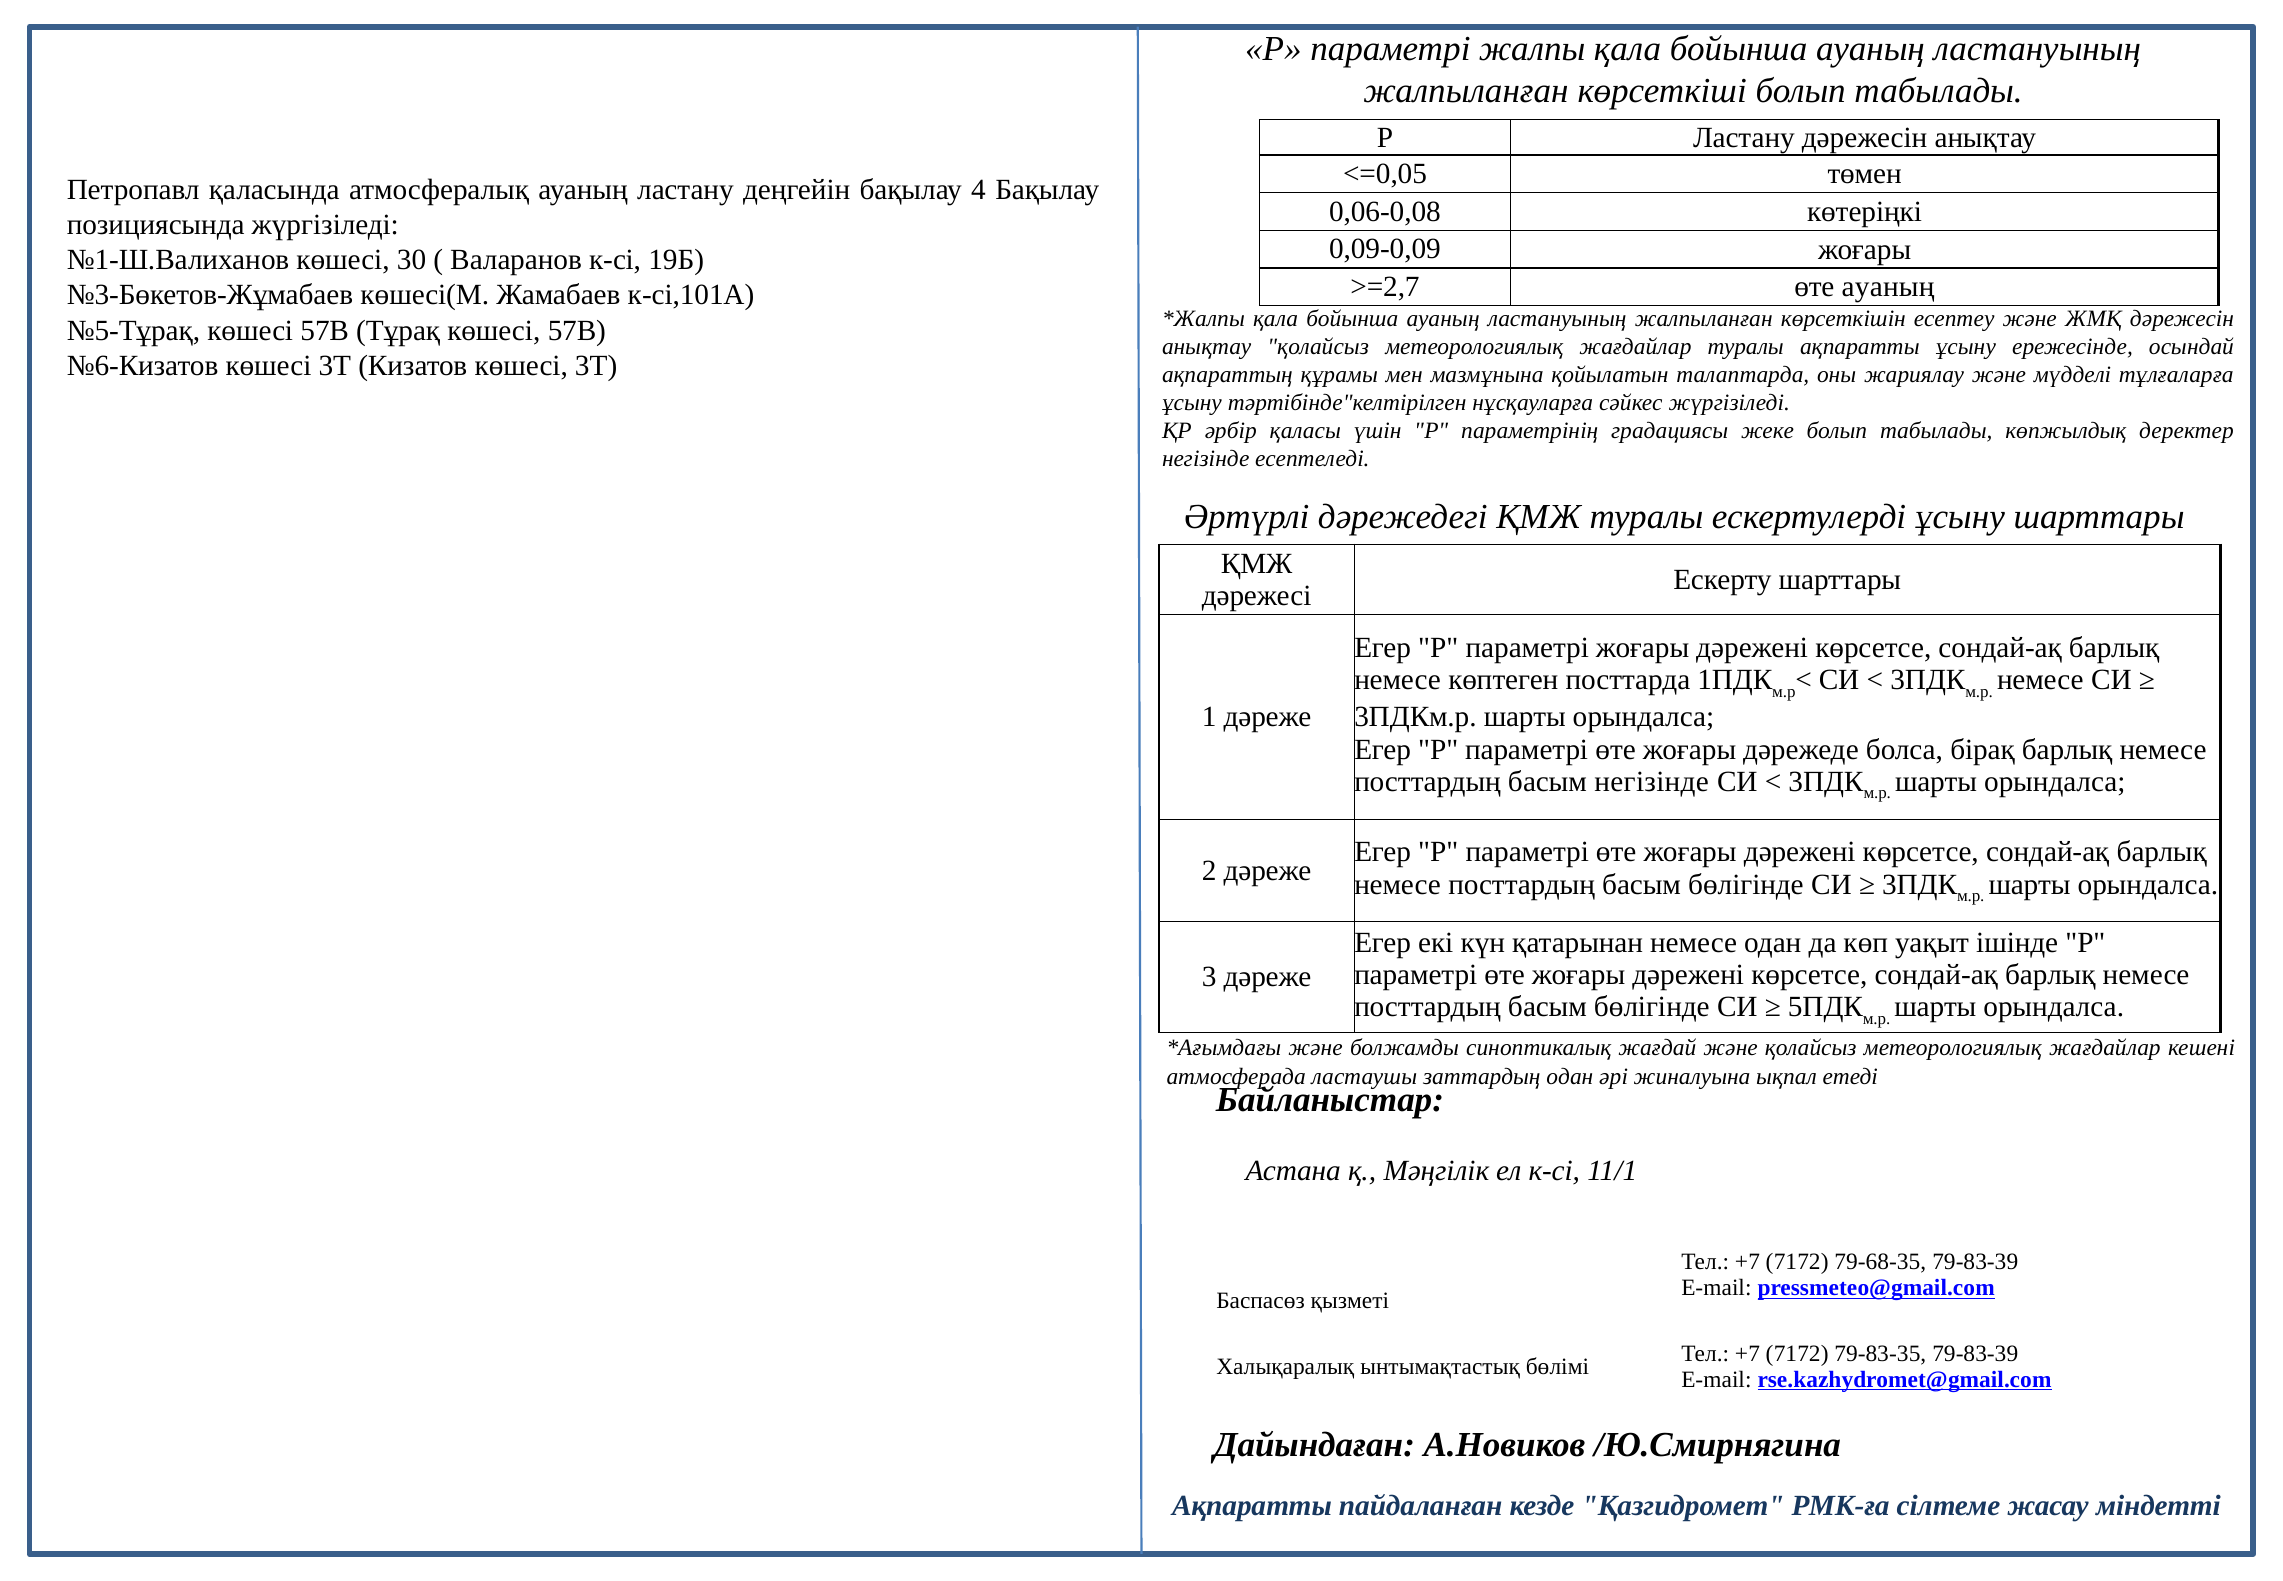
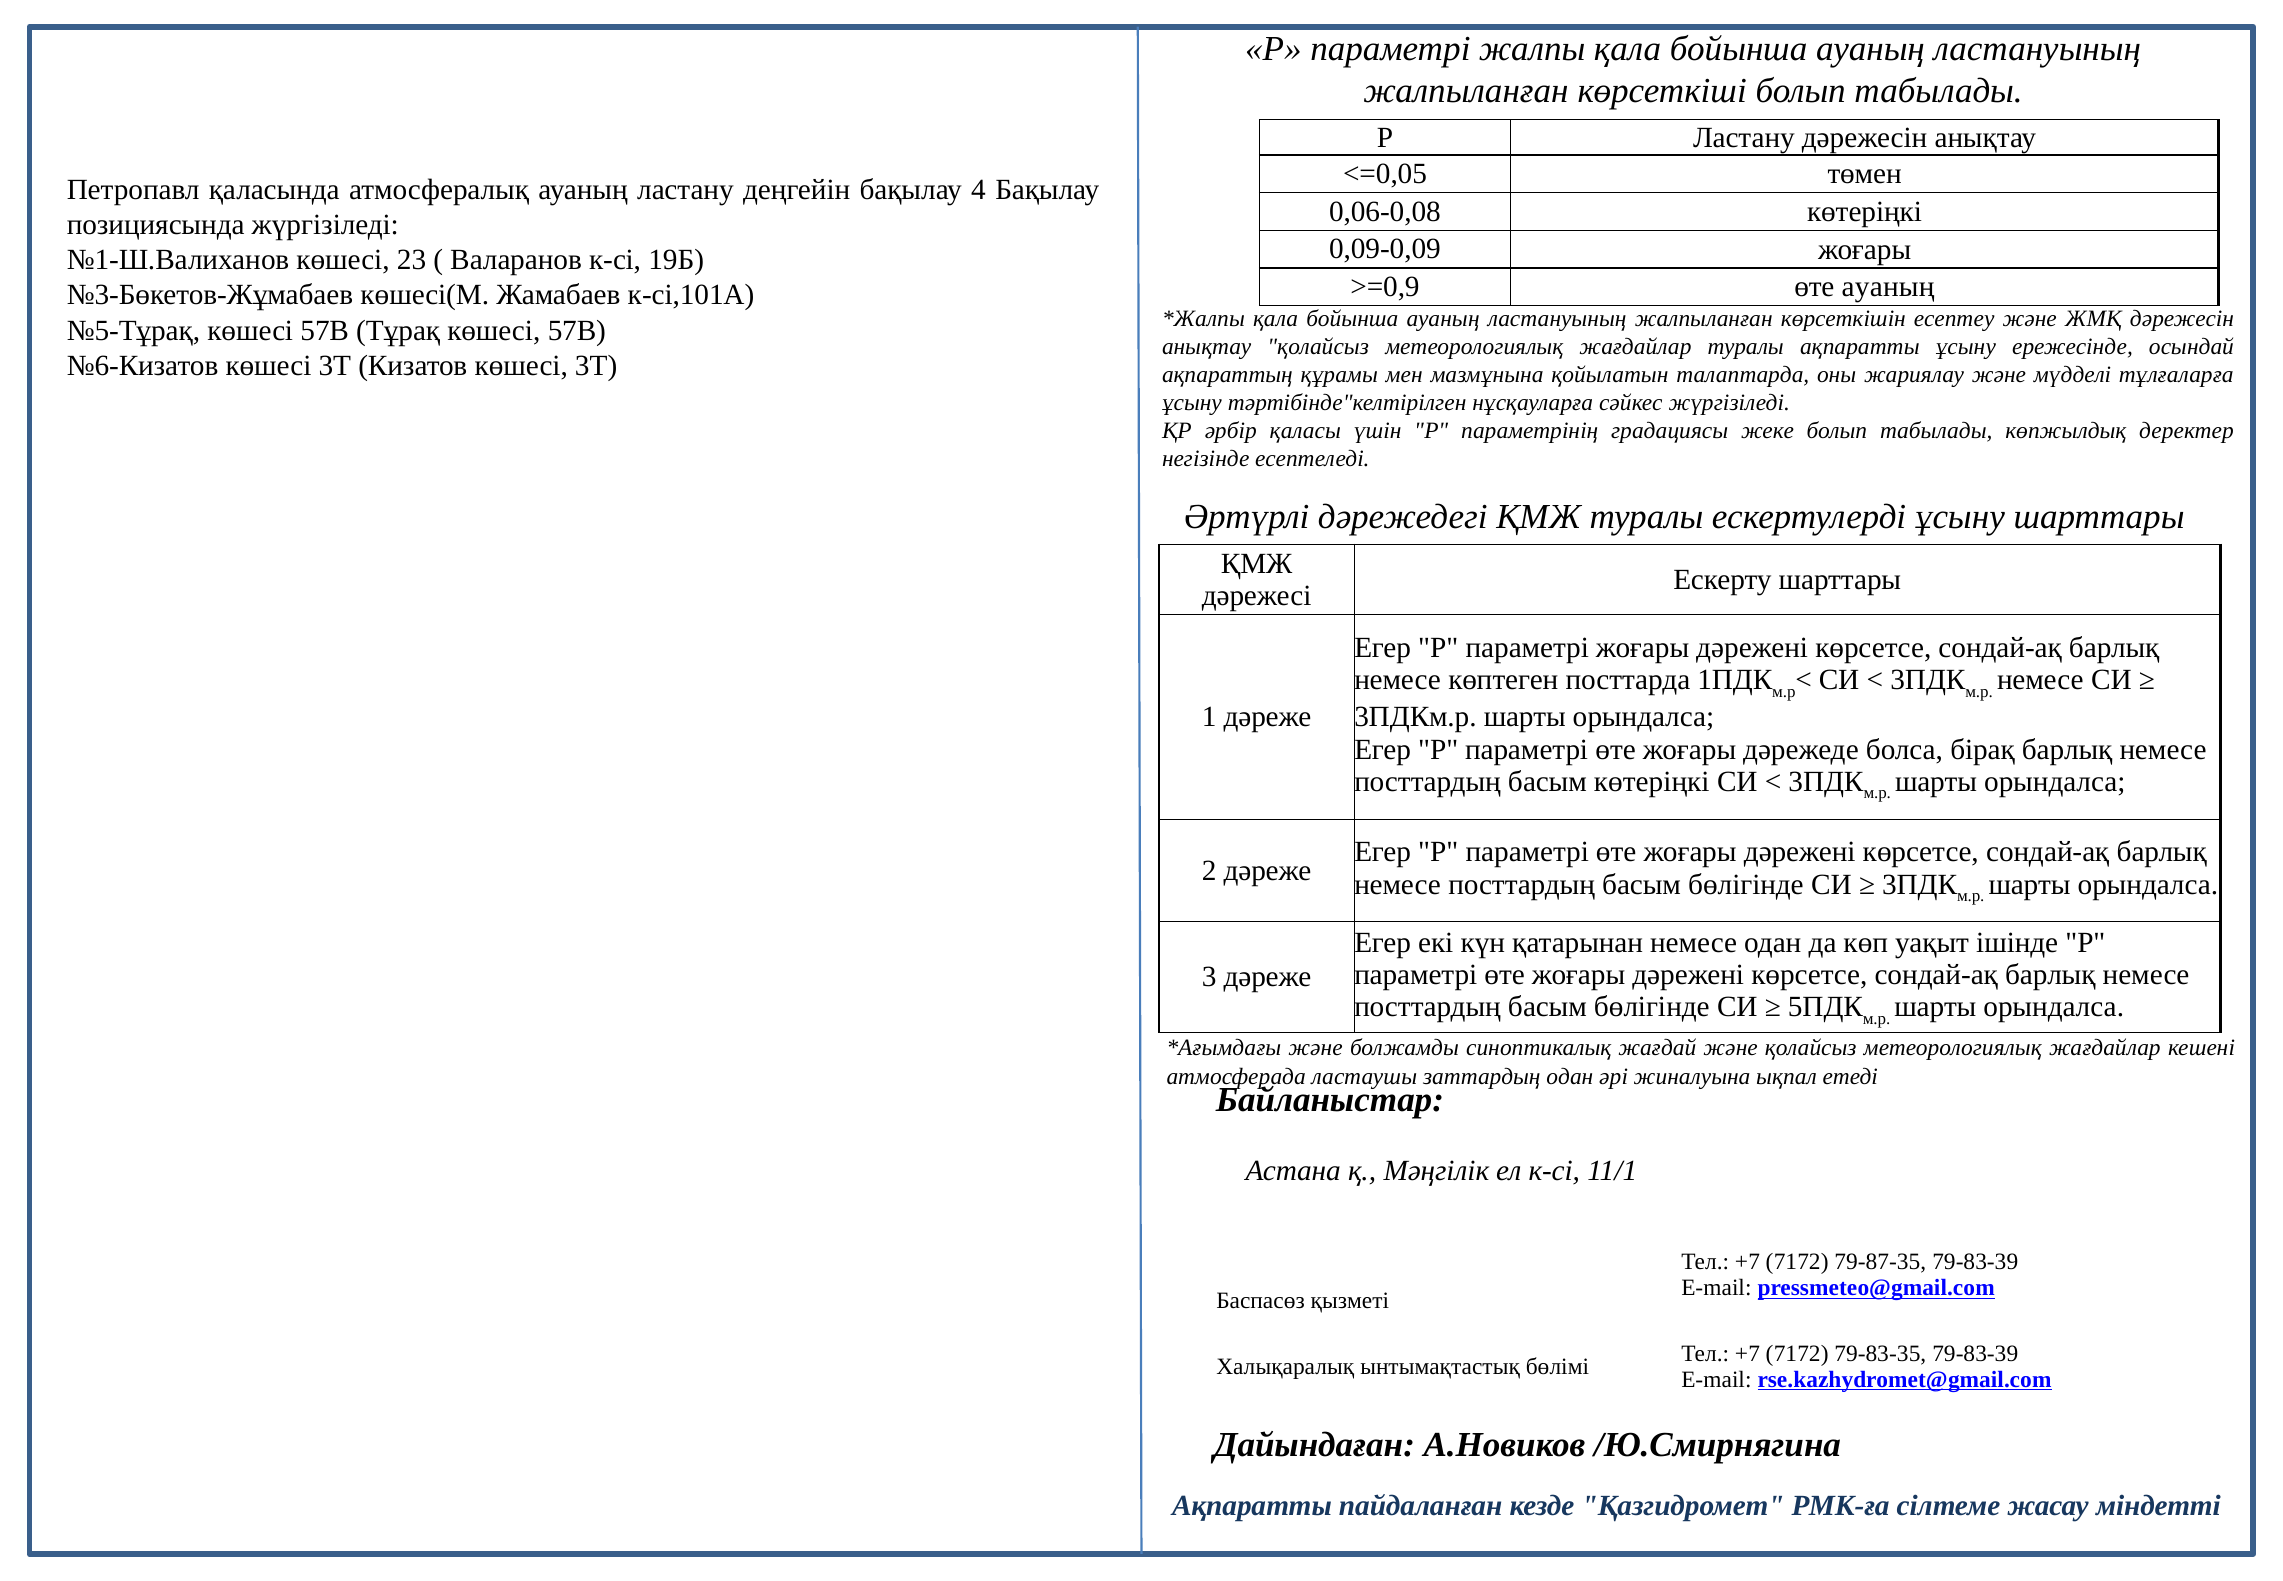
30: 30 -> 23
>=2,7: >=2,7 -> >=0,9
басым негізінде: негізінде -> көтеріңкі
79-68-35: 79-68-35 -> 79-87-35
